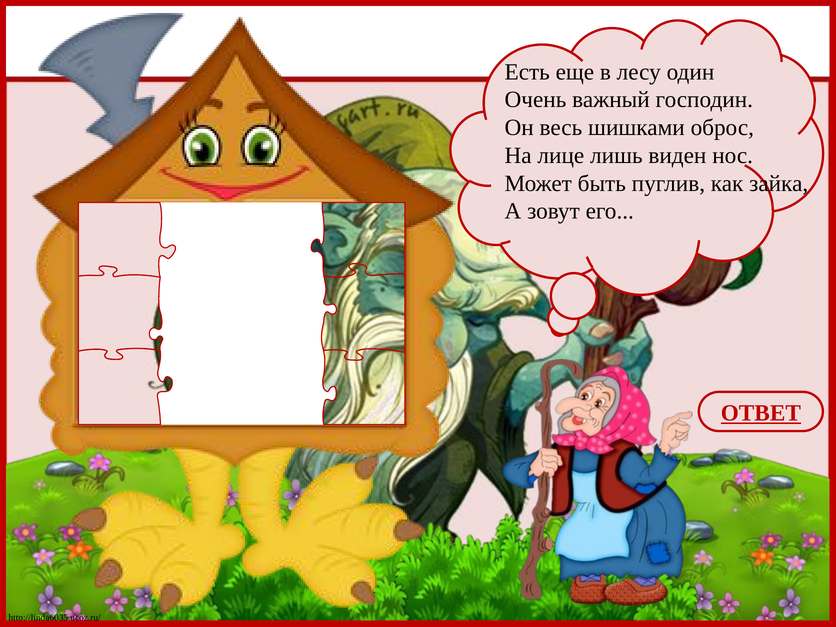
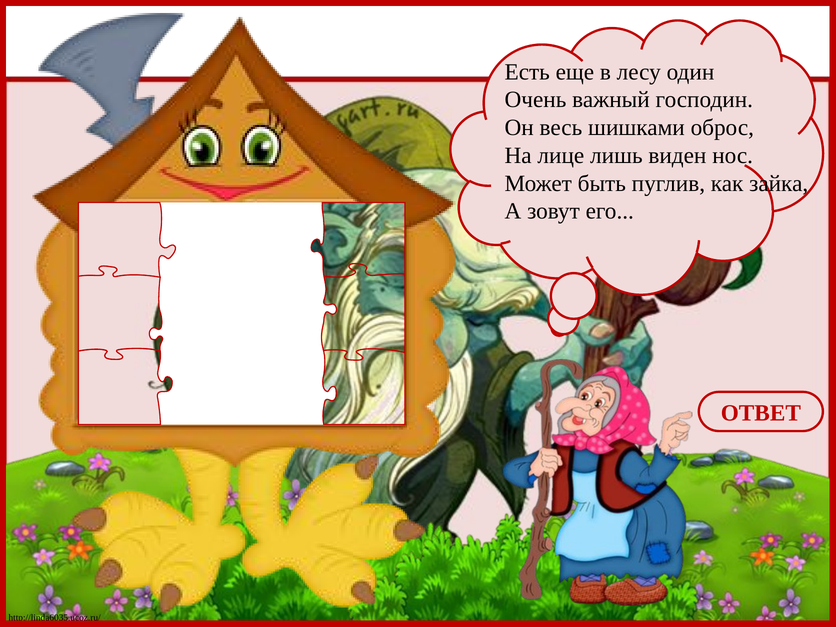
ОТВЕТ underline: present -> none
